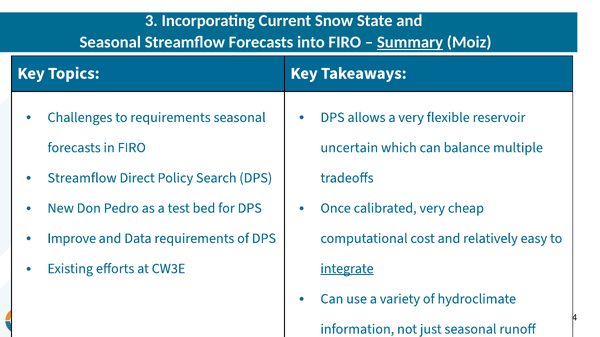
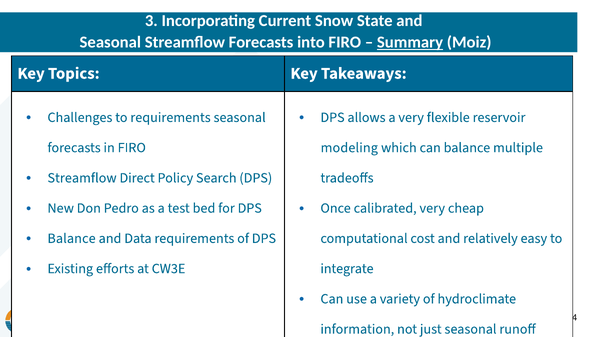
uncertain: uncertain -> modeling
Improve at (72, 239): Improve -> Balance
integrate underline: present -> none
